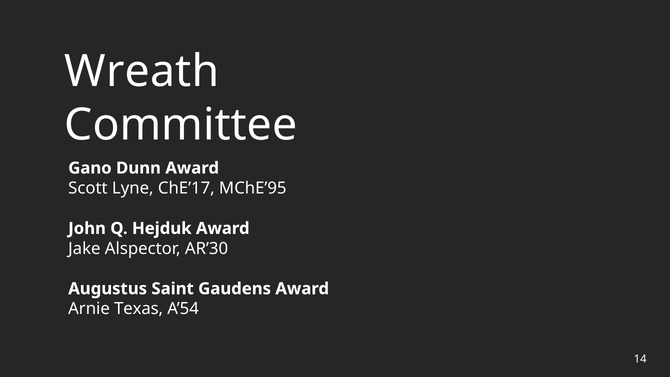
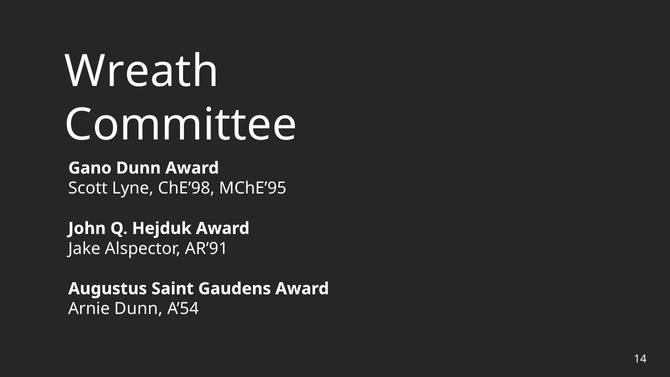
ChE’17: ChE’17 -> ChE’98
AR’30: AR’30 -> AR’91
Arnie Texas: Texas -> Dunn
